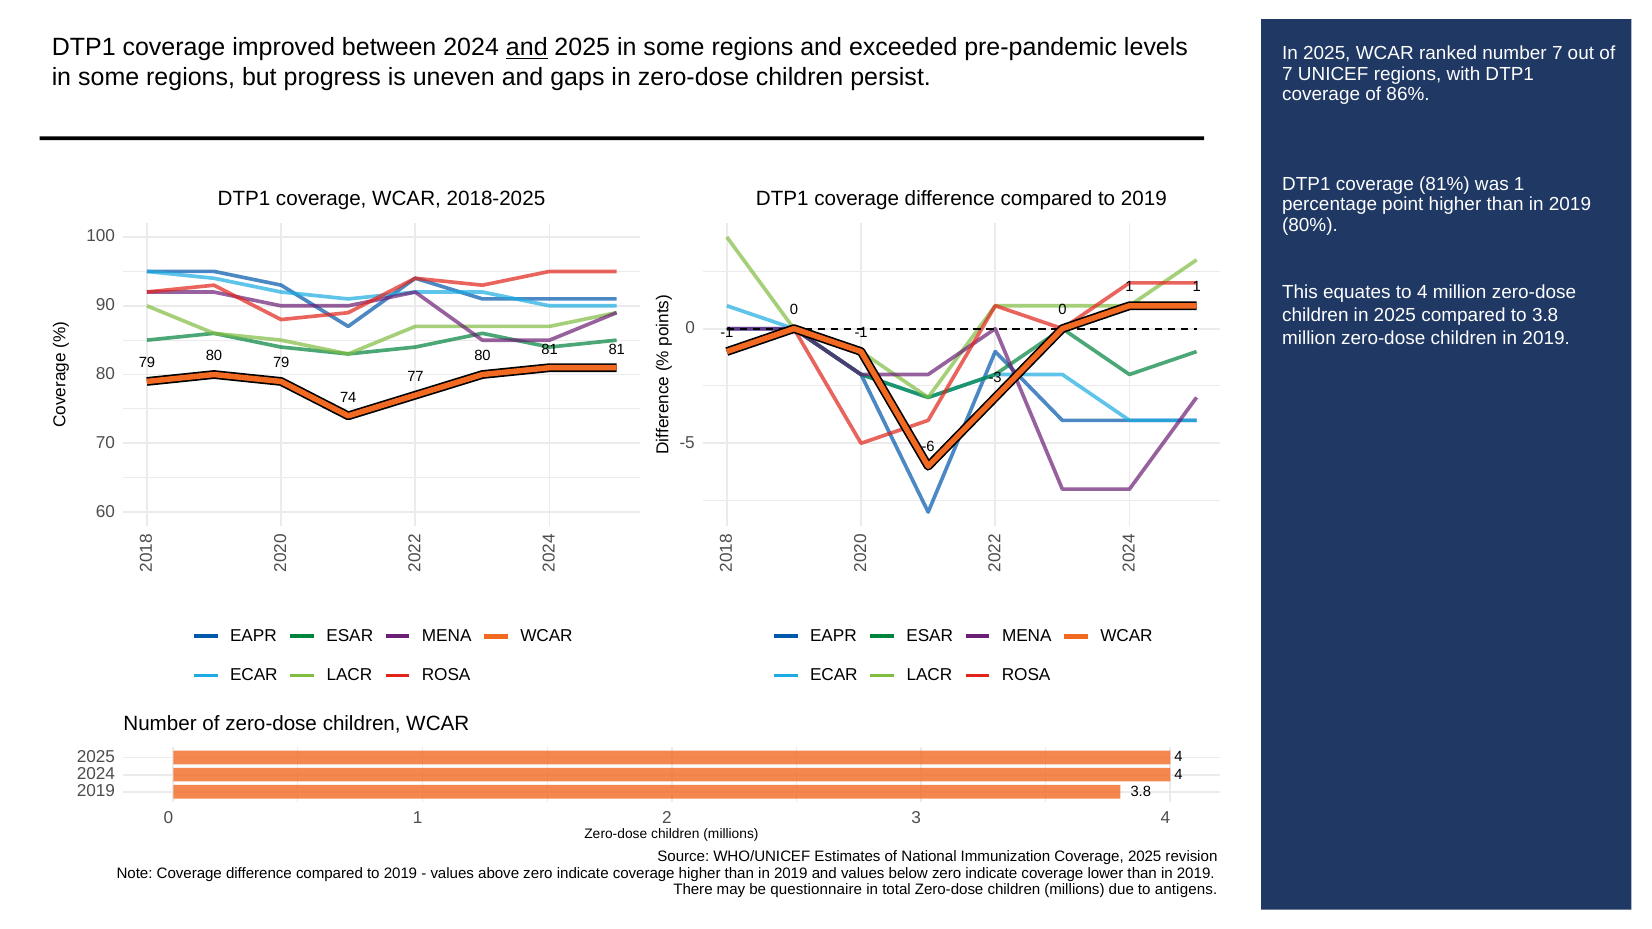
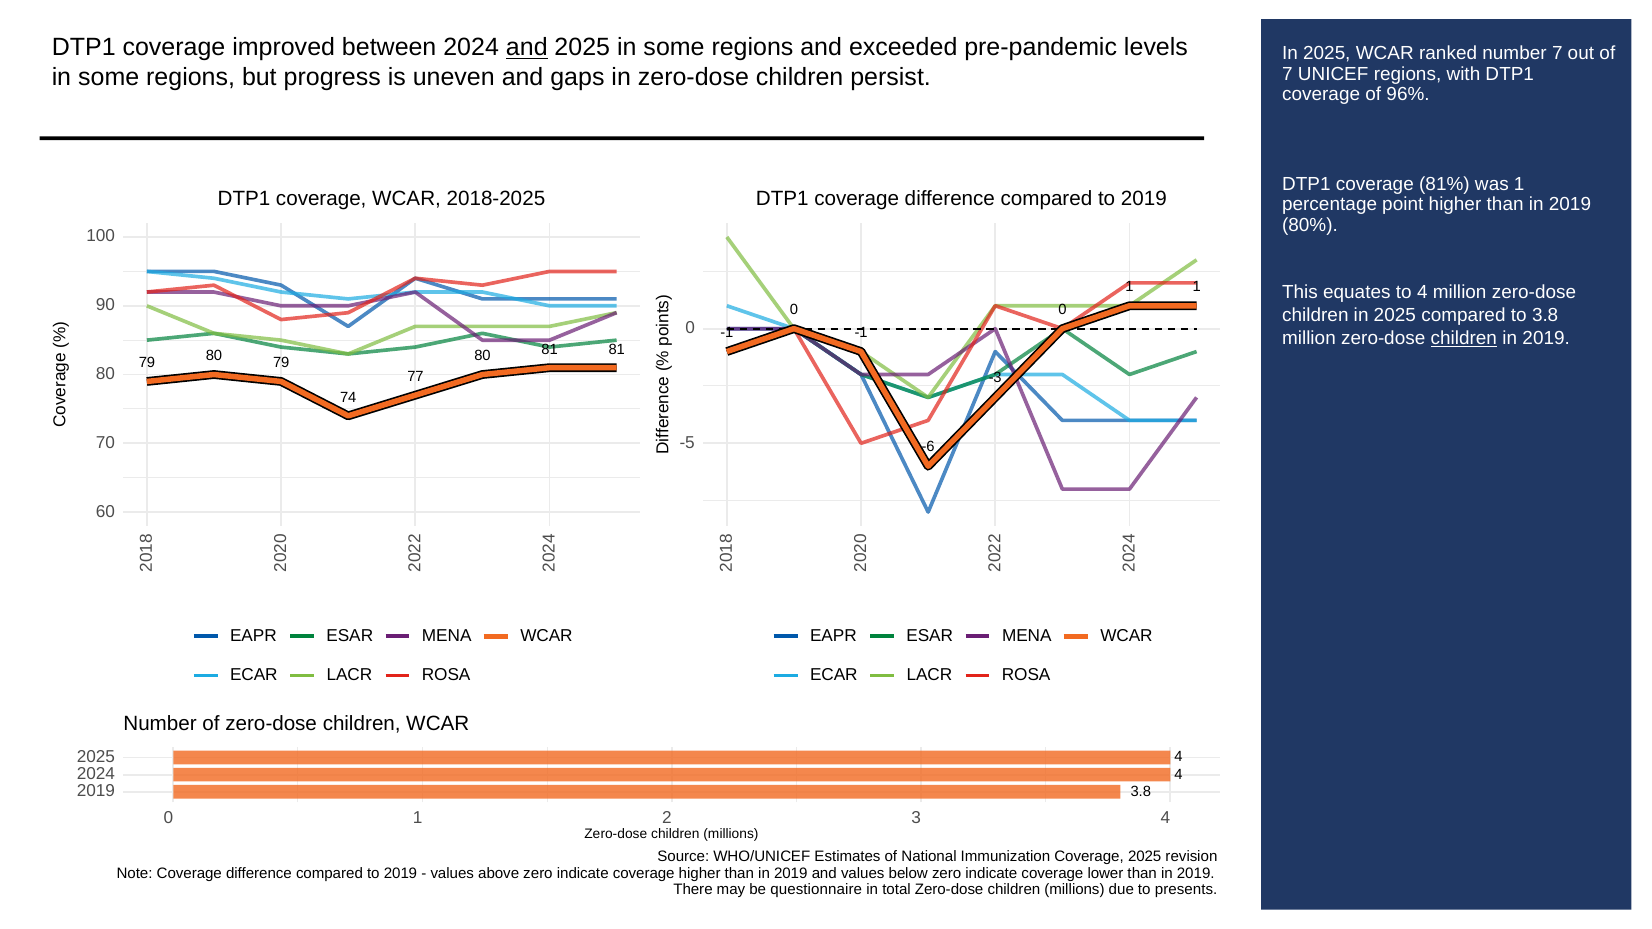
86%: 86% -> 96%
children at (1464, 338) underline: none -> present
antigens: antigens -> presents
